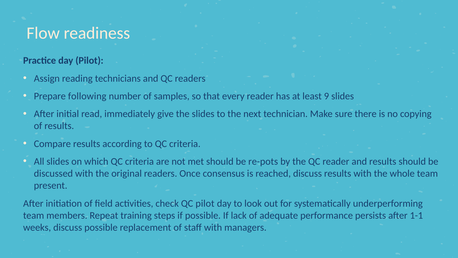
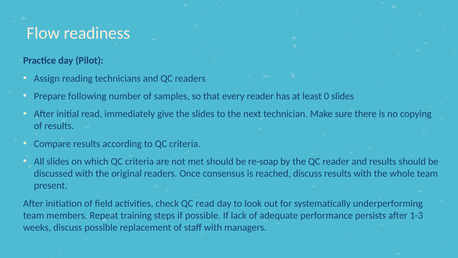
9: 9 -> 0
re-pots: re-pots -> re-soap
QC pilot: pilot -> read
1-1: 1-1 -> 1-3
